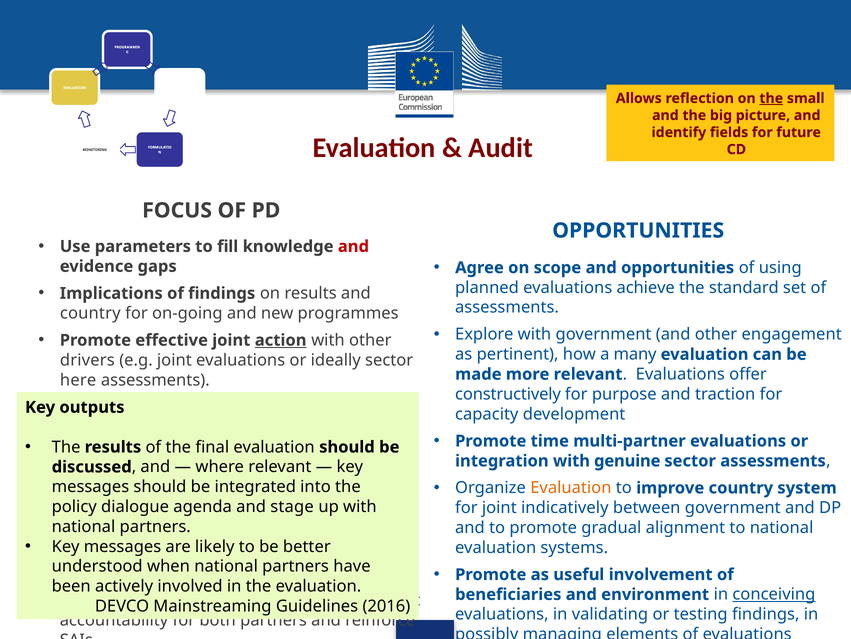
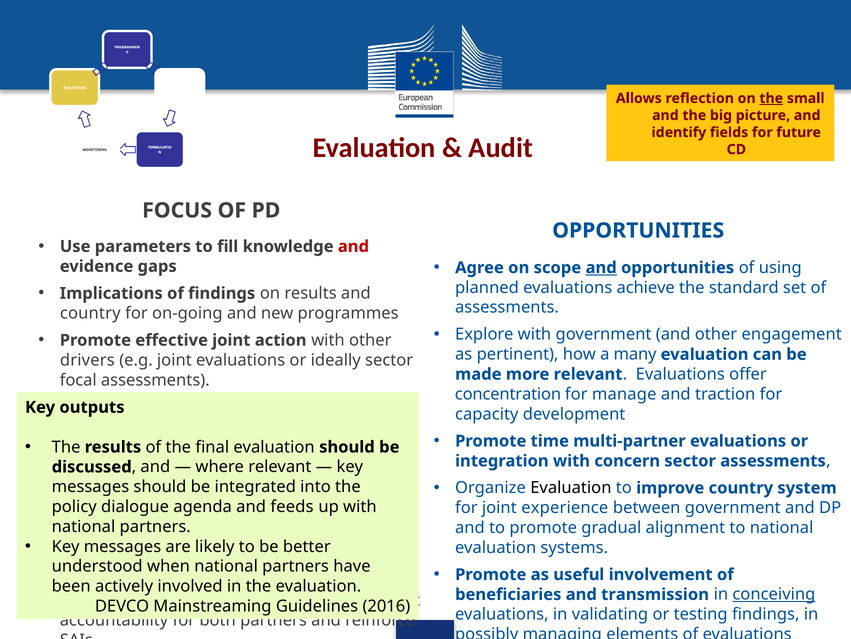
and at (601, 267) underline: none -> present
action underline: present -> none
here: here -> focal
constructively: constructively -> concentration
purpose: purpose -> manage
genuine: genuine -> concern
Evaluation at (571, 487) colour: orange -> black
stage: stage -> feeds
indicatively: indicatively -> experience
environment: environment -> transmission
